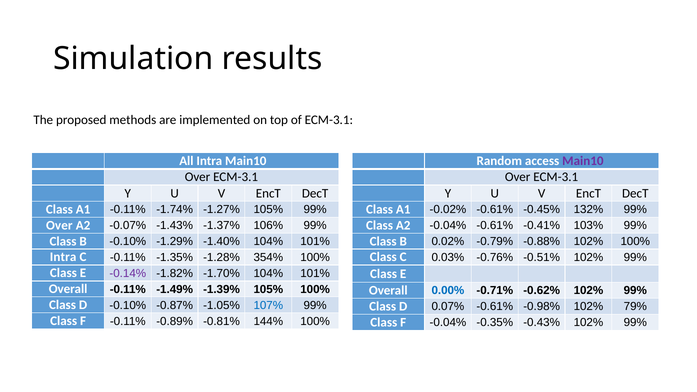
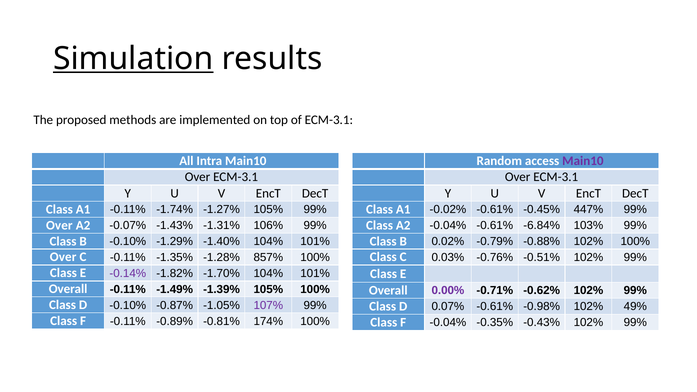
Simulation underline: none -> present
132%: 132% -> 447%
-1.37%: -1.37% -> -1.31%
-0.41%: -0.41% -> -6.84%
Intra at (63, 257): Intra -> Over
354%: 354% -> 857%
0.00% colour: blue -> purple
107% colour: blue -> purple
79%: 79% -> 49%
144%: 144% -> 174%
